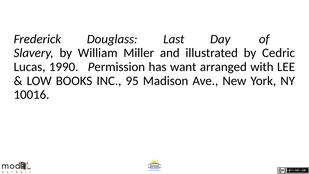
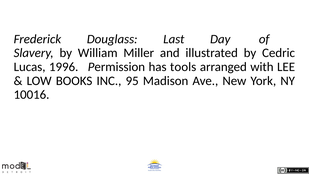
1990: 1990 -> 1996
want: want -> tools
